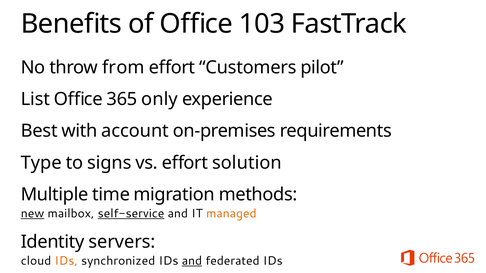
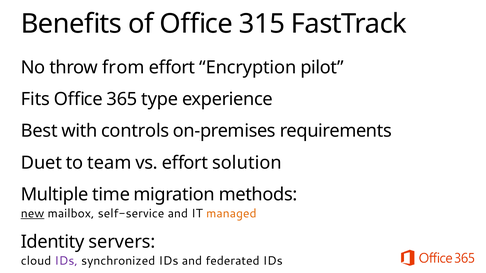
103: 103 -> 315
Customers: Customers -> Encryption
List: List -> Fits
only: only -> type
account: account -> controls
Type: Type -> Duet
signs: signs -> team
self-service underline: present -> none
IDs at (66, 261) colour: orange -> purple
and at (192, 261) underline: present -> none
